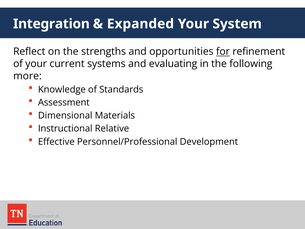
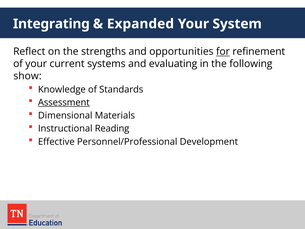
Integration: Integration -> Integrating
more: more -> show
Assessment underline: none -> present
Relative: Relative -> Reading
